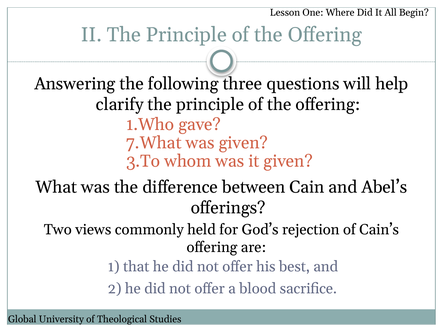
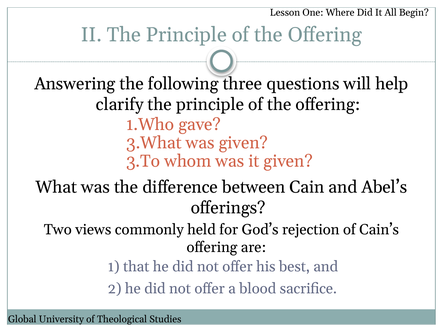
7.What: 7.What -> 3.What
